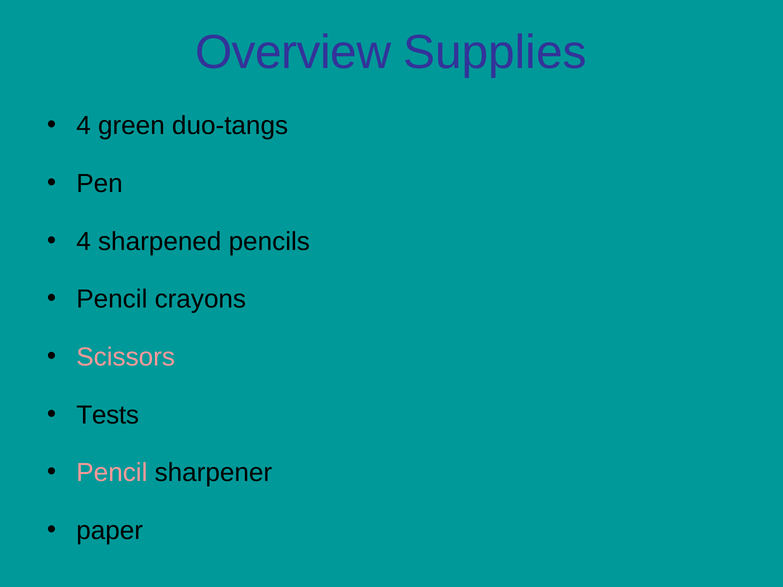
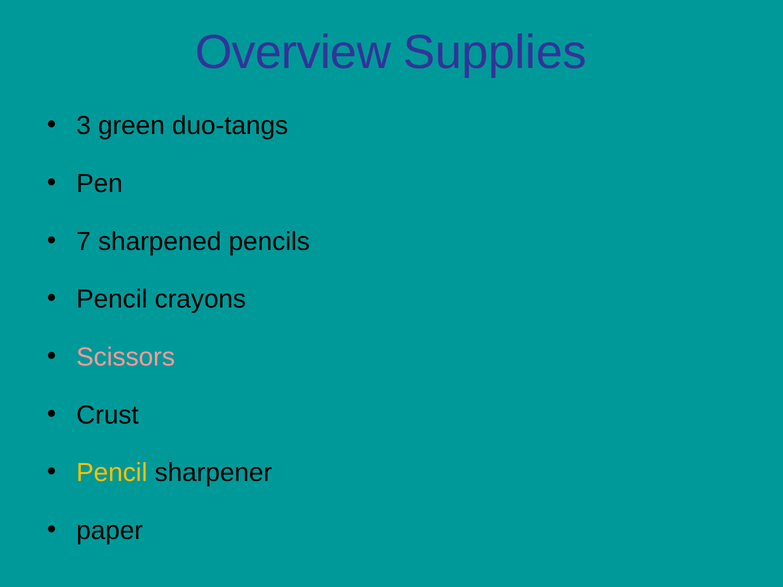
4 at (84, 126): 4 -> 3
4 at (84, 242): 4 -> 7
Tests: Tests -> Crust
Pencil at (112, 473) colour: pink -> yellow
